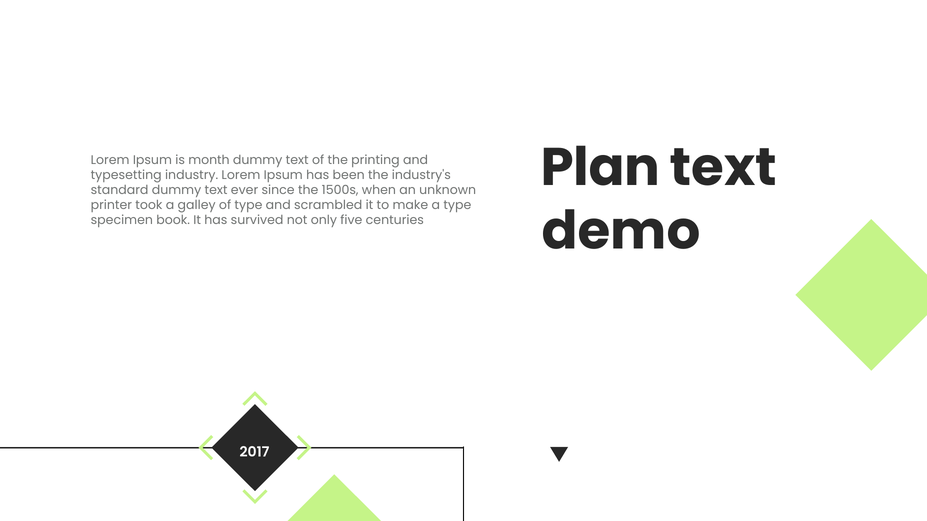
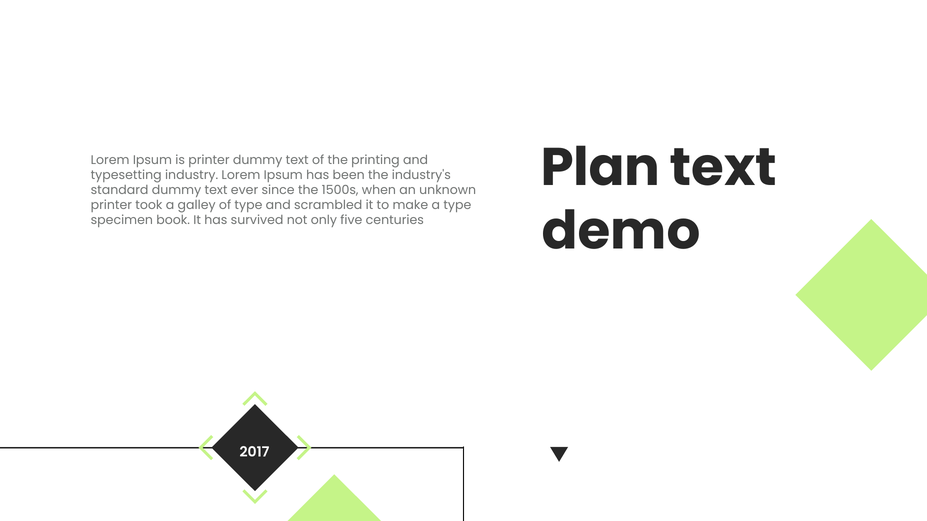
is month: month -> printer
